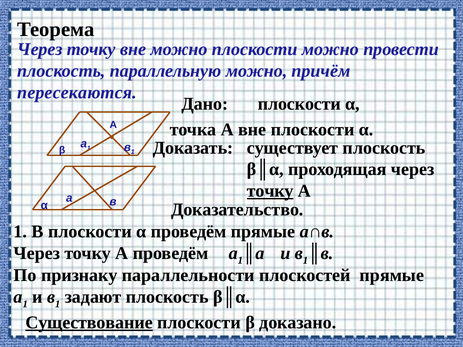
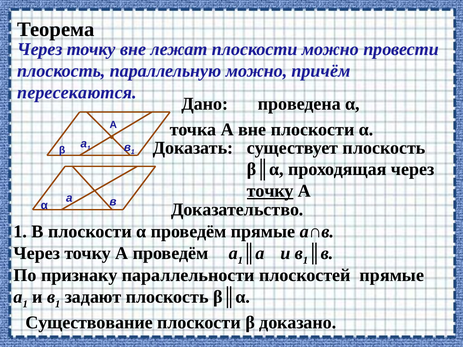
вне можно: можно -> лежат
плоскости at (299, 104): плоскости -> проведена
Существование underline: present -> none
